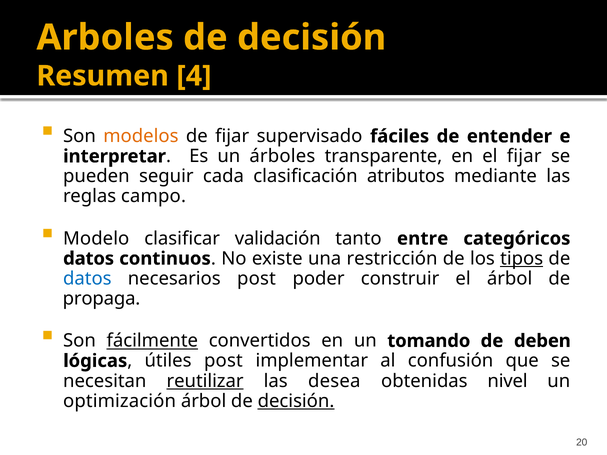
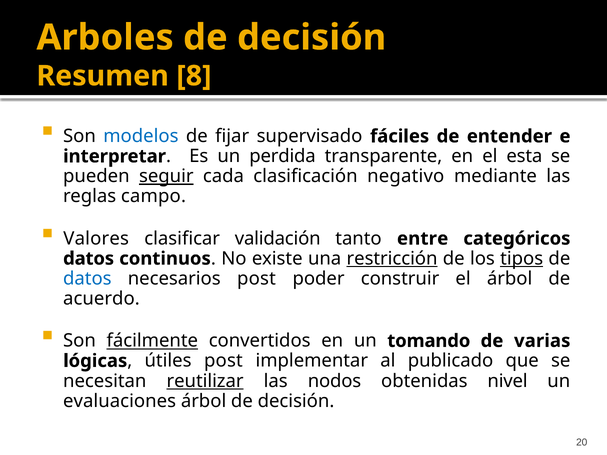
4: 4 -> 8
modelos colour: orange -> blue
árboles: árboles -> perdida
el fijar: fijar -> esta
seguir underline: none -> present
atributos: atributos -> negativo
Modelo: Modelo -> Valores
restricción underline: none -> present
propaga: propaga -> acuerdo
deben: deben -> varias
confusión: confusión -> publicado
desea: desea -> nodos
optimización: optimización -> evaluaciones
decisión at (296, 401) underline: present -> none
